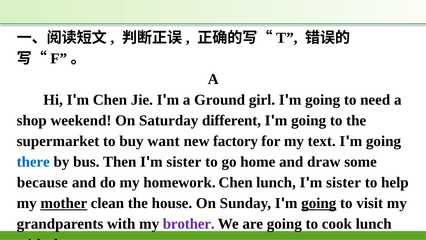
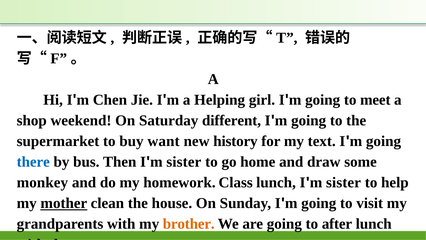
Ground: Ground -> Helping
need: need -> meet
factory: factory -> history
because: because -> monkey
homework Chen: Chen -> Class
going at (319, 203) underline: present -> none
brother colour: purple -> orange
cook: cook -> after
